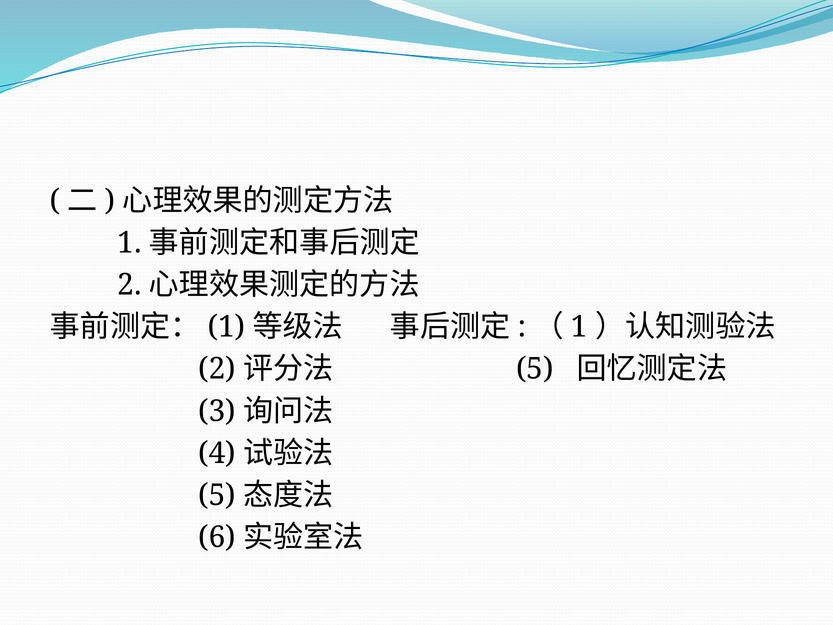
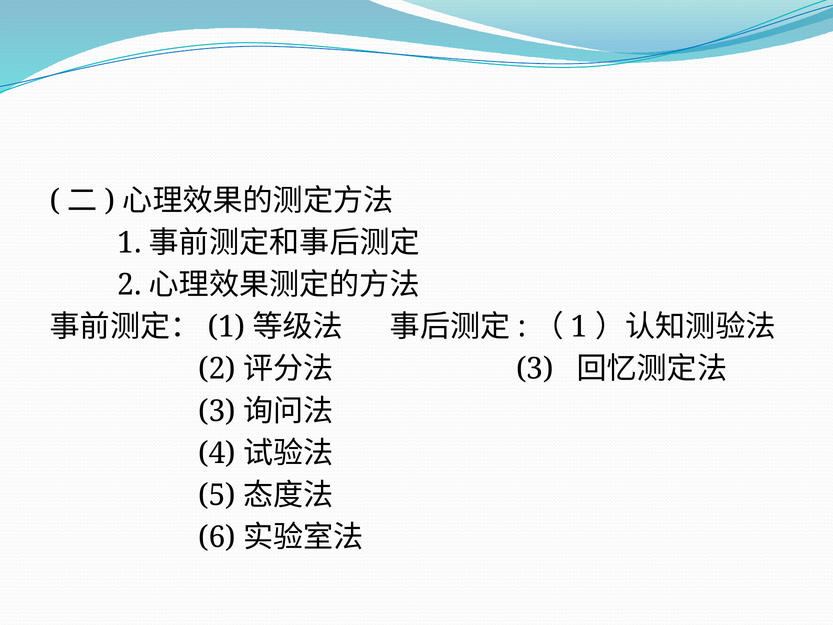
5 at (535, 369): 5 -> 3
